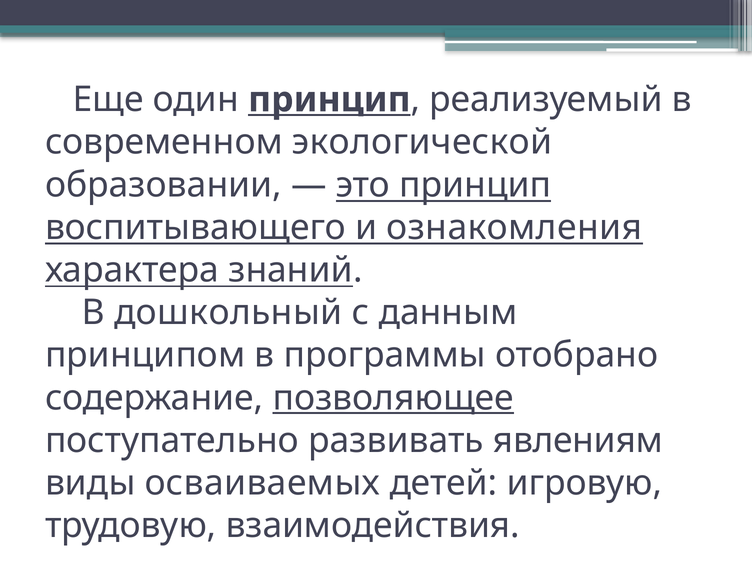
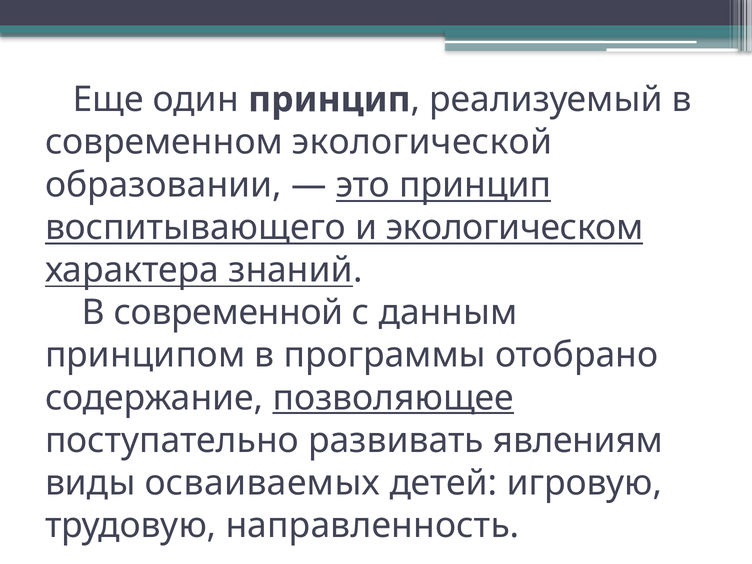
принцип at (329, 100) underline: present -> none
ознакомления: ознакомления -> экологическом
дошкольный: дошкольный -> современной
взаимодействия: взаимодействия -> направленность
